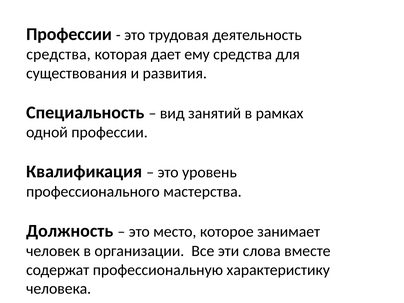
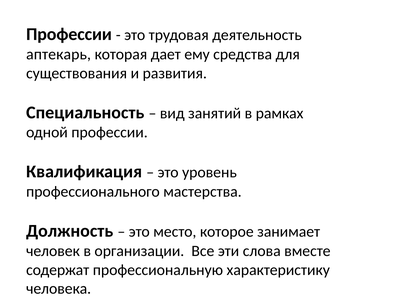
средства at (59, 54): средства -> аптекарь
